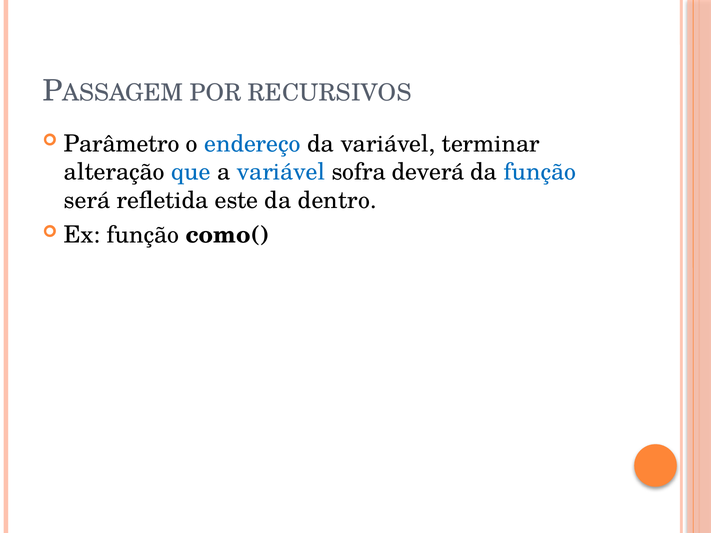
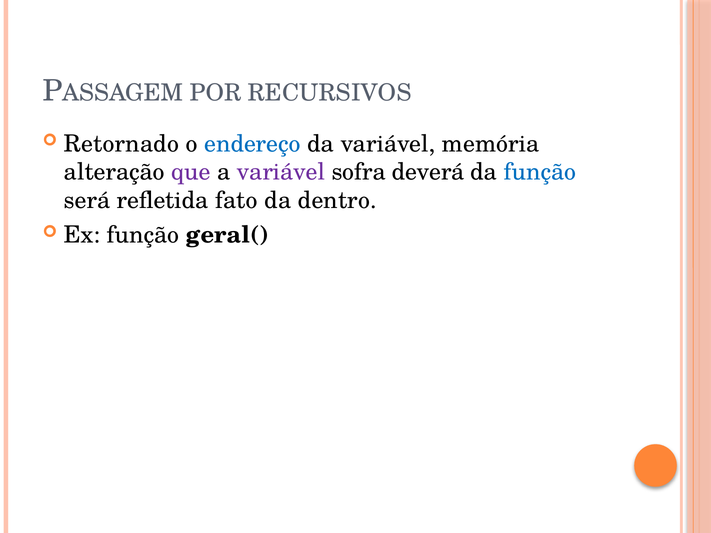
Parâmetro: Parâmetro -> Retornado
terminar: terminar -> memória
que colour: blue -> purple
variável at (281, 172) colour: blue -> purple
este: este -> fato
como(: como( -> geral(
